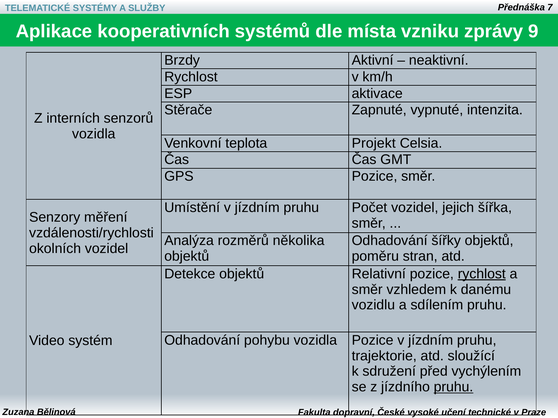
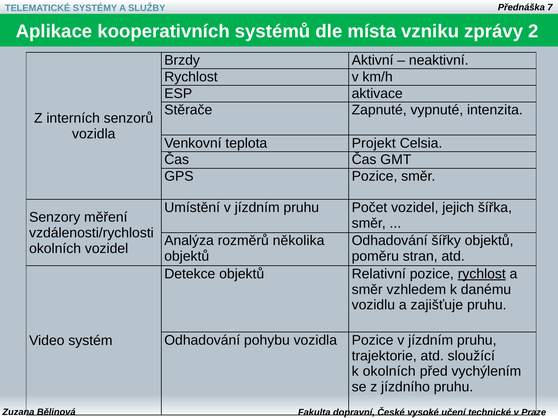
9: 9 -> 2
sdílením: sdílením -> zajišťuje
k sdružení: sdružení -> okolních
pruhu at (453, 387) underline: present -> none
